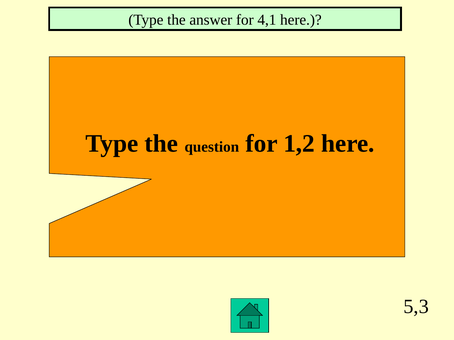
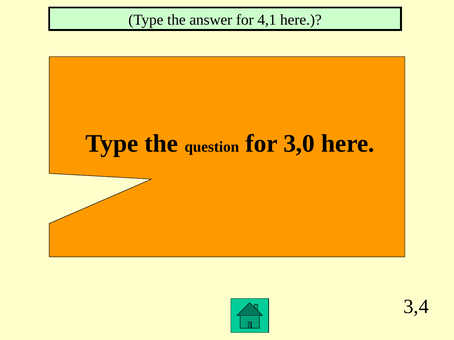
1,2: 1,2 -> 3,0
5,3: 5,3 -> 3,4
